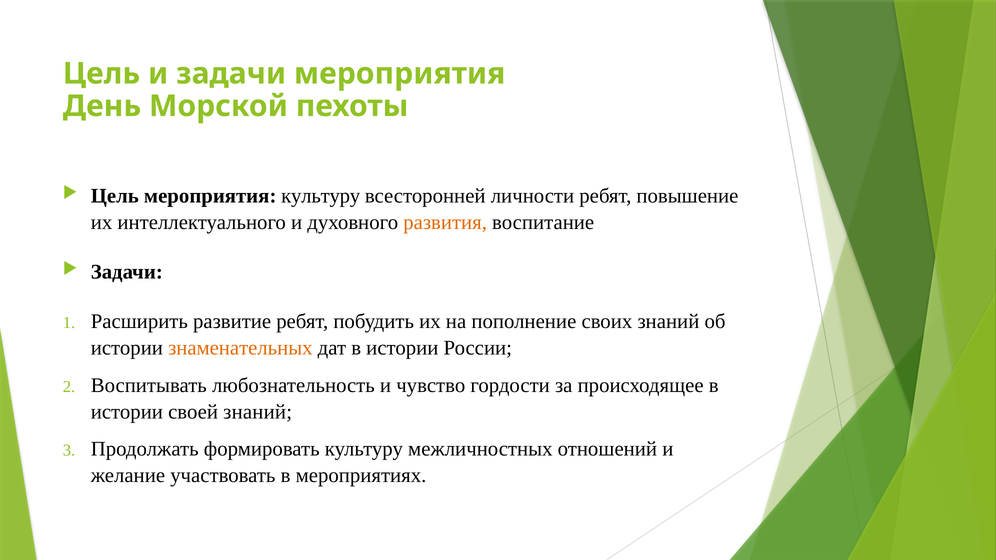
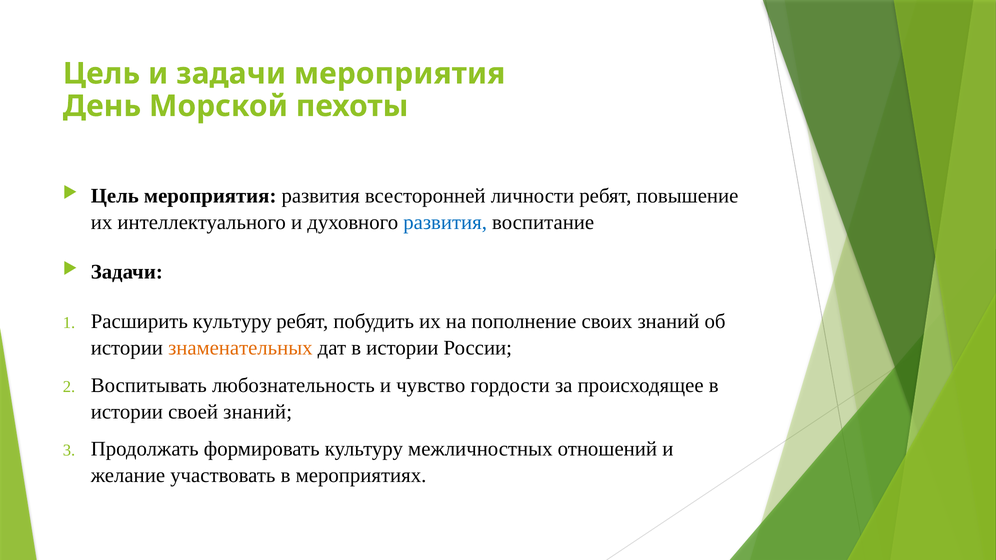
мероприятия культуру: культуру -> развития
развития at (445, 223) colour: orange -> blue
Расширить развитие: развитие -> культуру
